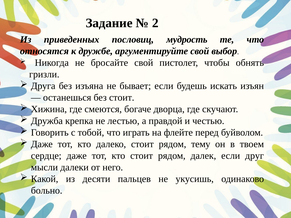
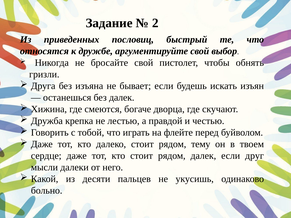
мудрость: мудрость -> быстрый
без стоит: стоит -> далек
